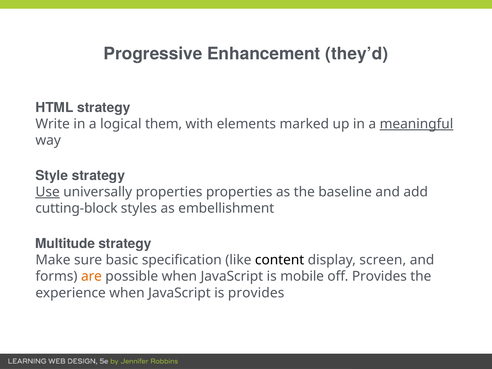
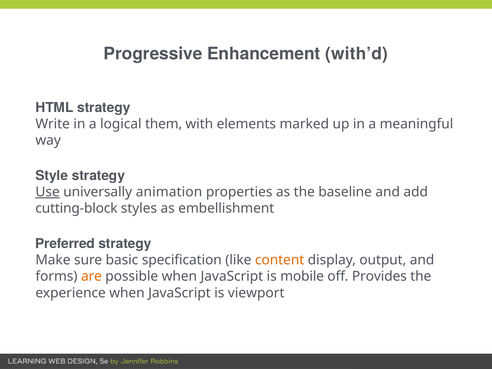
they’d: they’d -> with’d
meaningful underline: present -> none
universally properties: properties -> animation
Multitude: Multitude -> Preferred
content colour: black -> orange
screen: screen -> output
is provides: provides -> viewport
